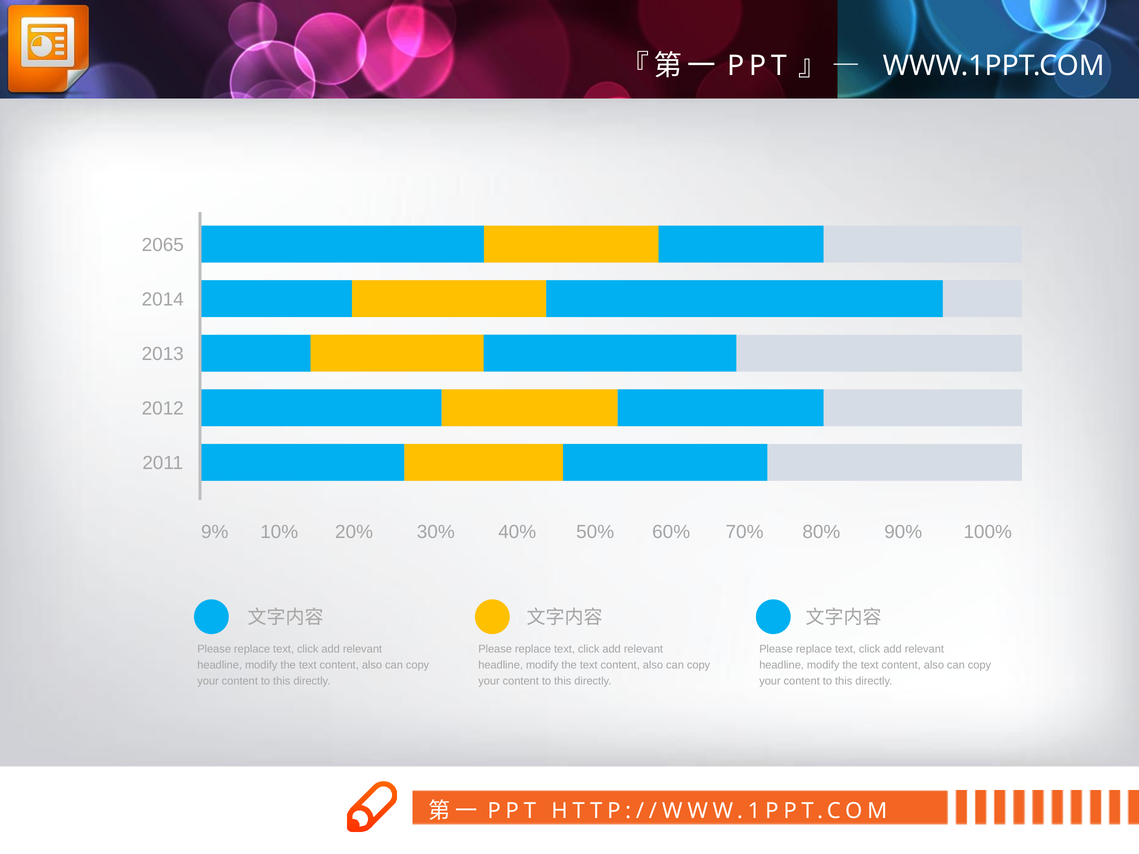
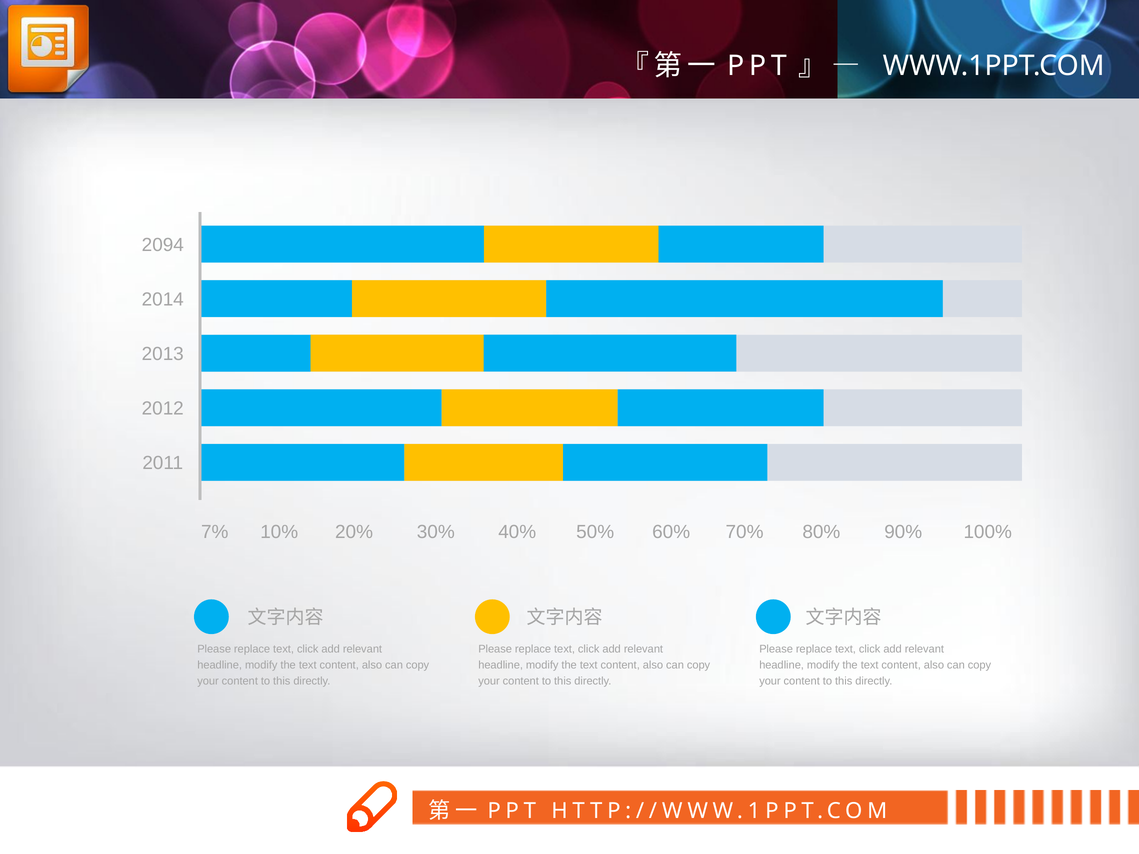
2065: 2065 -> 2094
9%: 9% -> 7%
